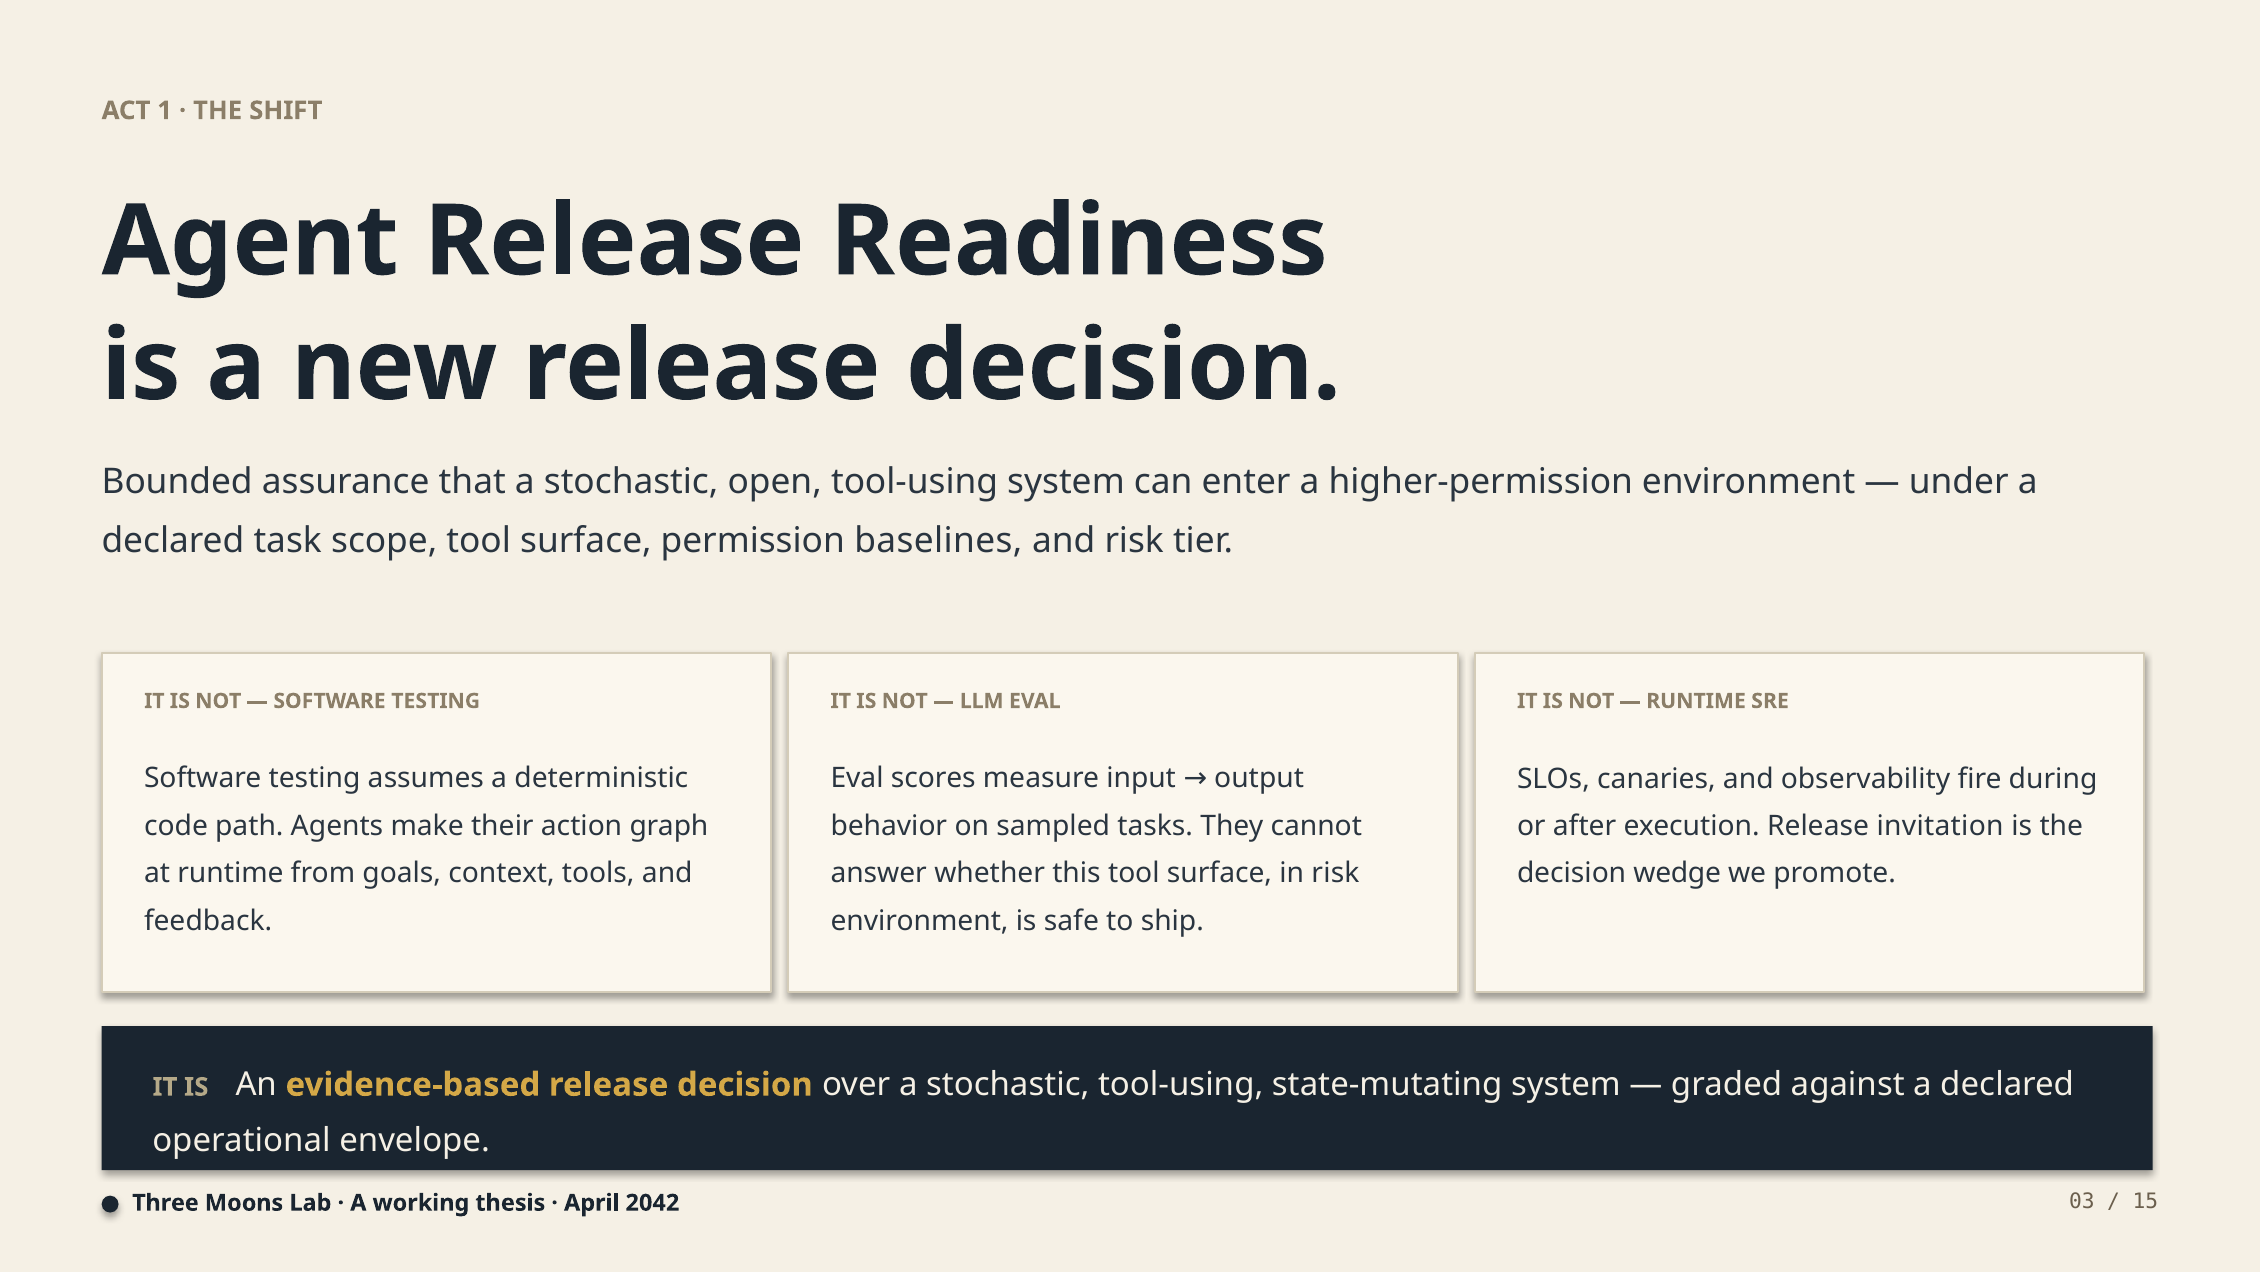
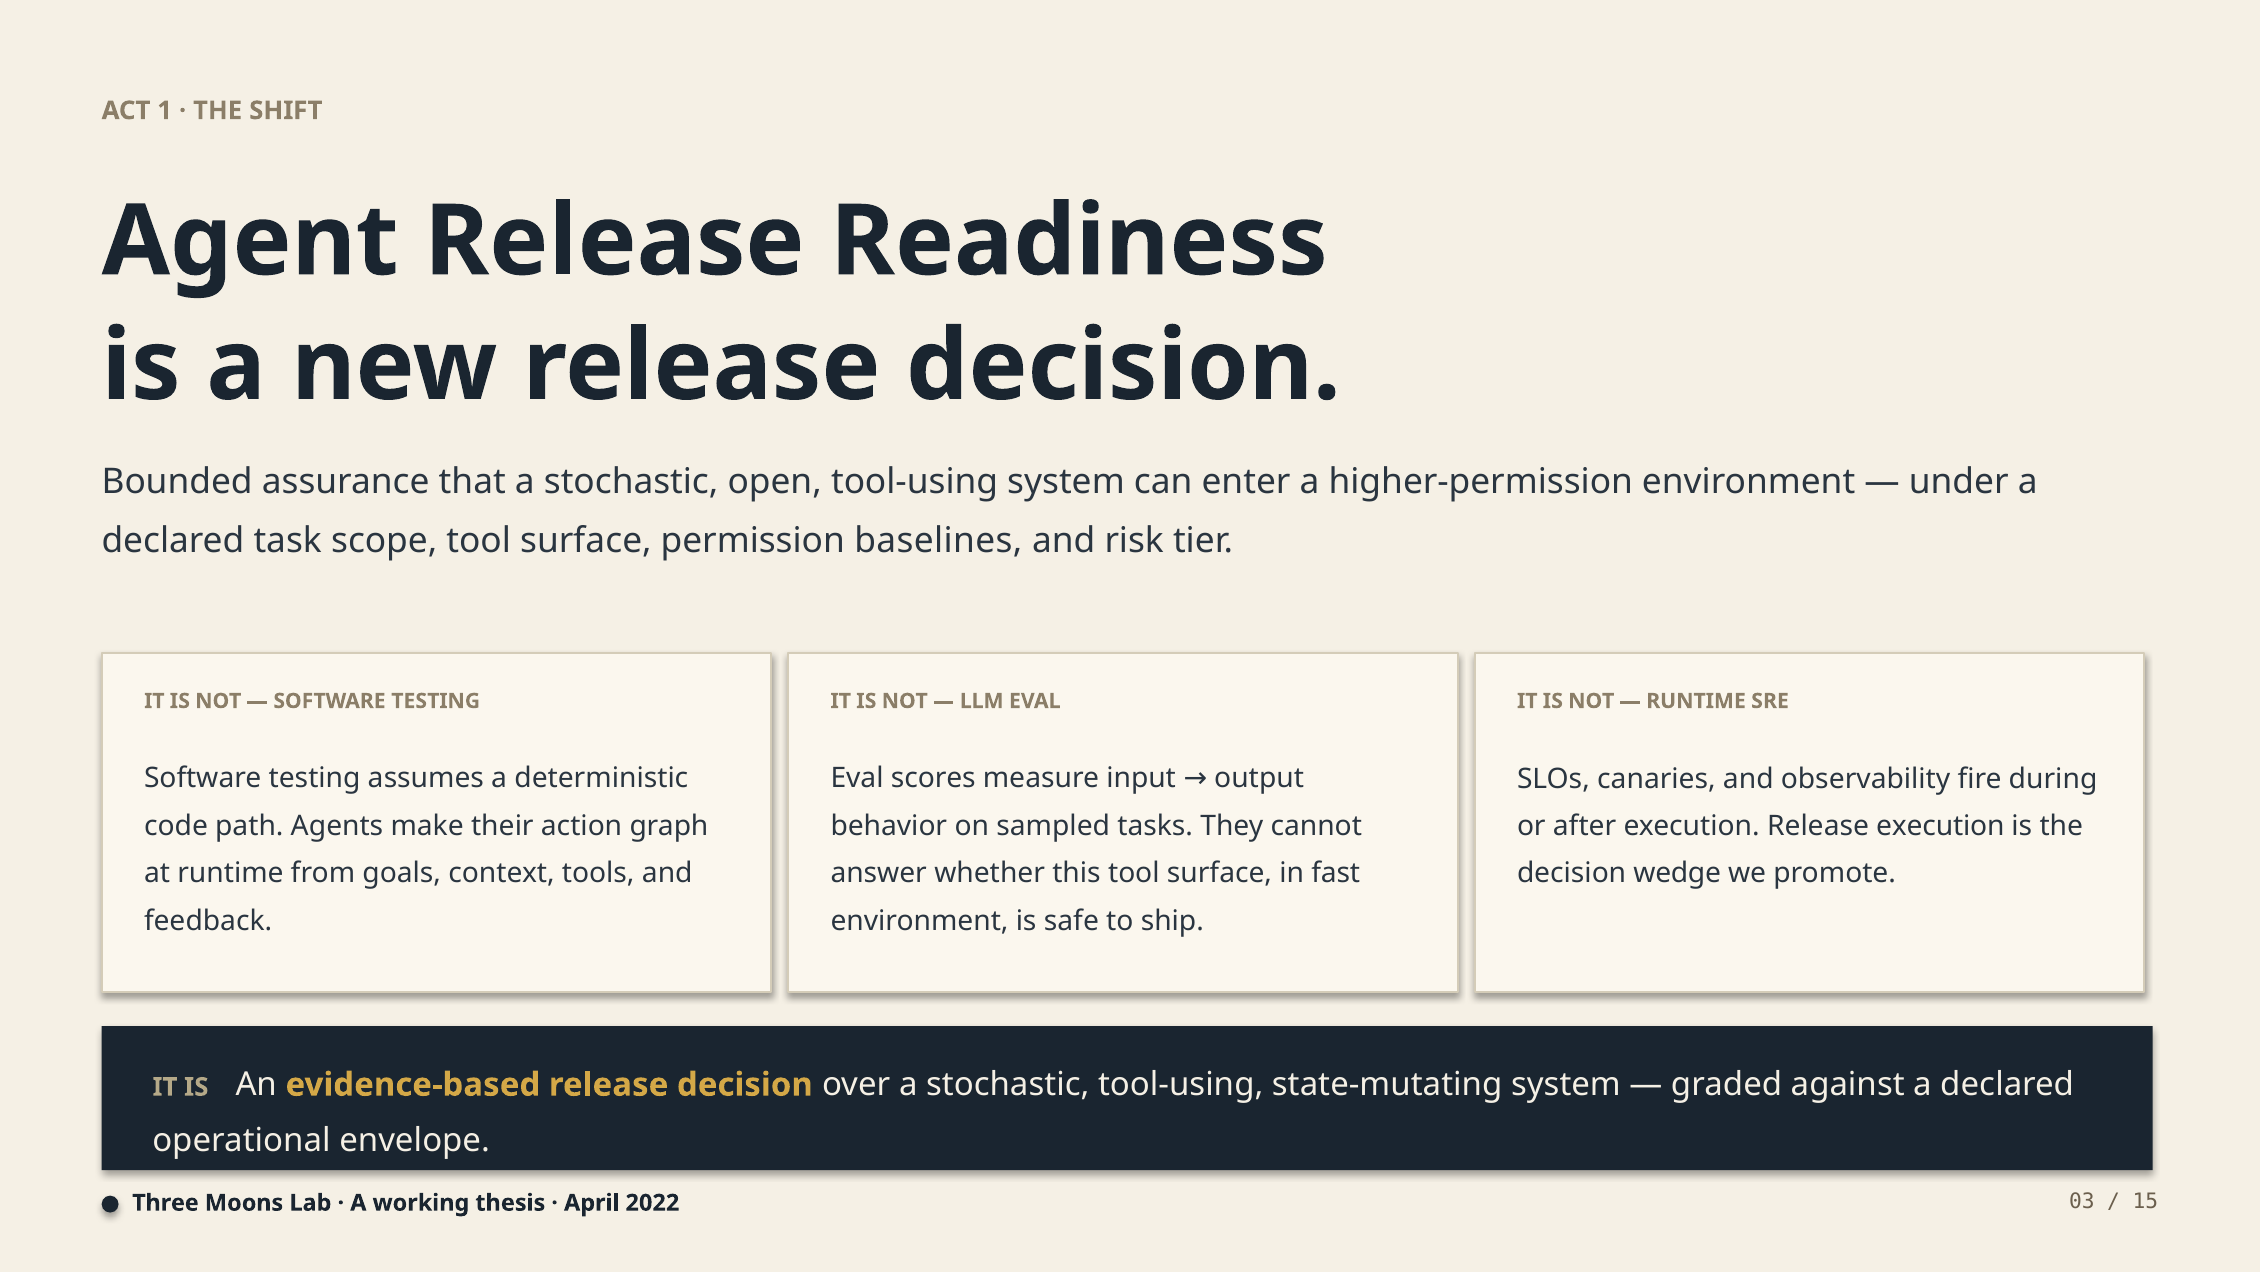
Release invitation: invitation -> execution
in risk: risk -> fast
2042: 2042 -> 2022
